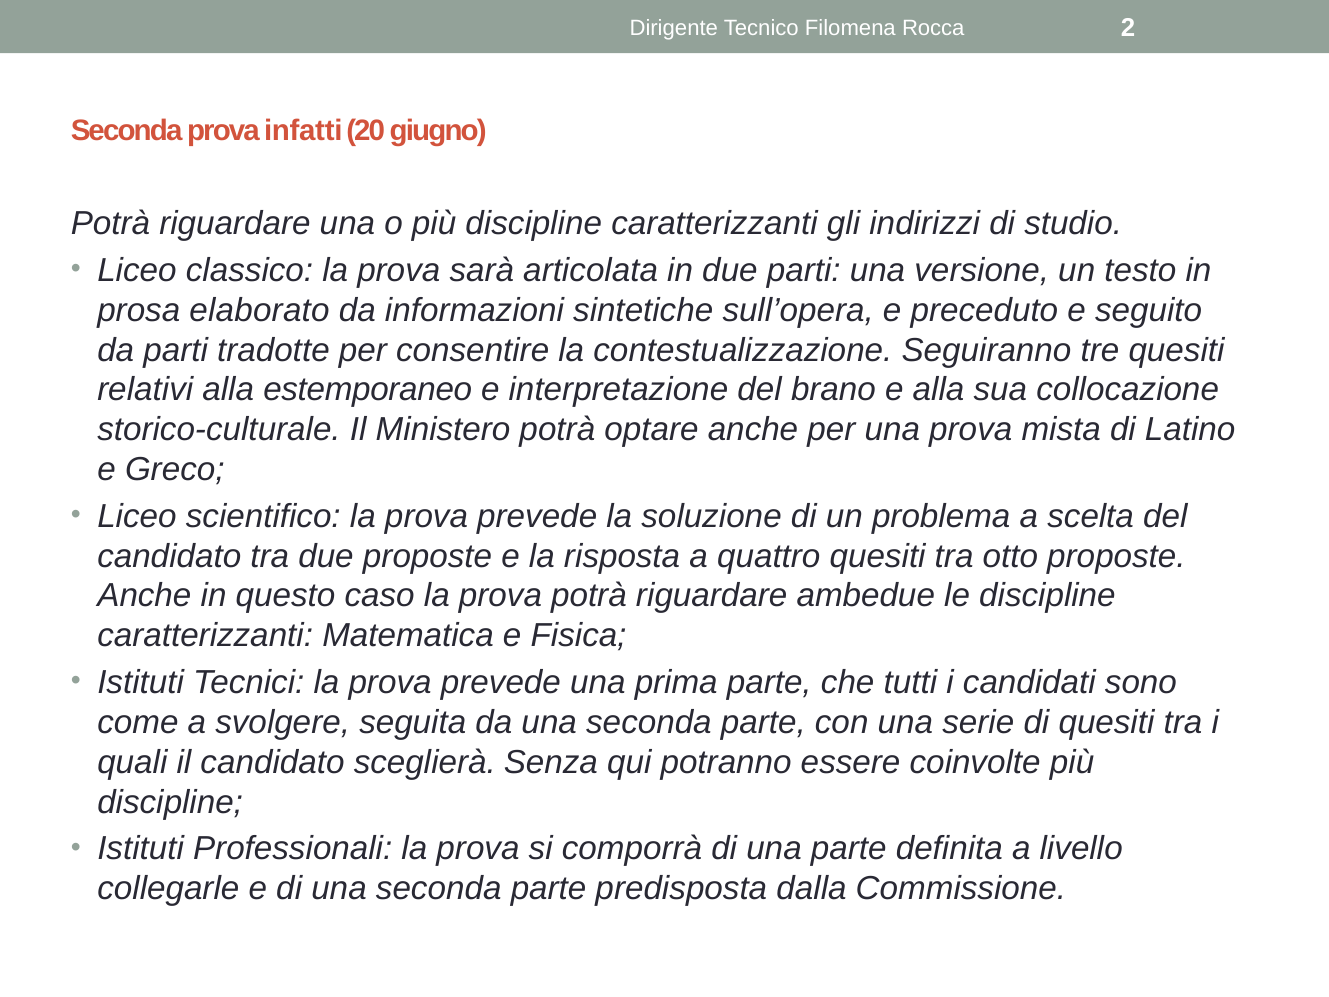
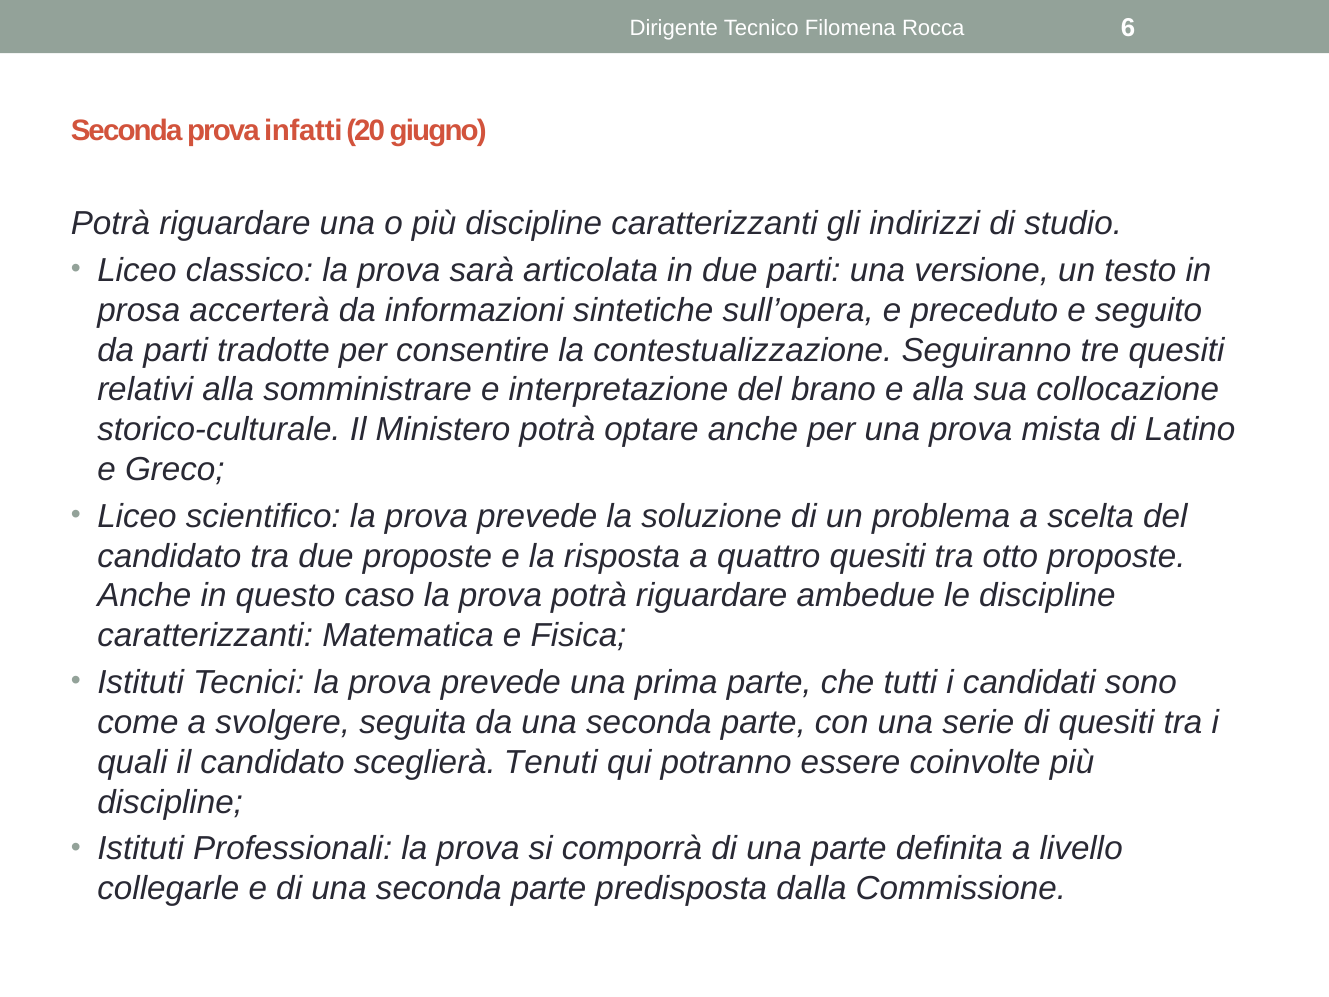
2: 2 -> 6
elaborato: elaborato -> accerterà
estemporaneo: estemporaneo -> somministrare
Senza: Senza -> Tenuti
